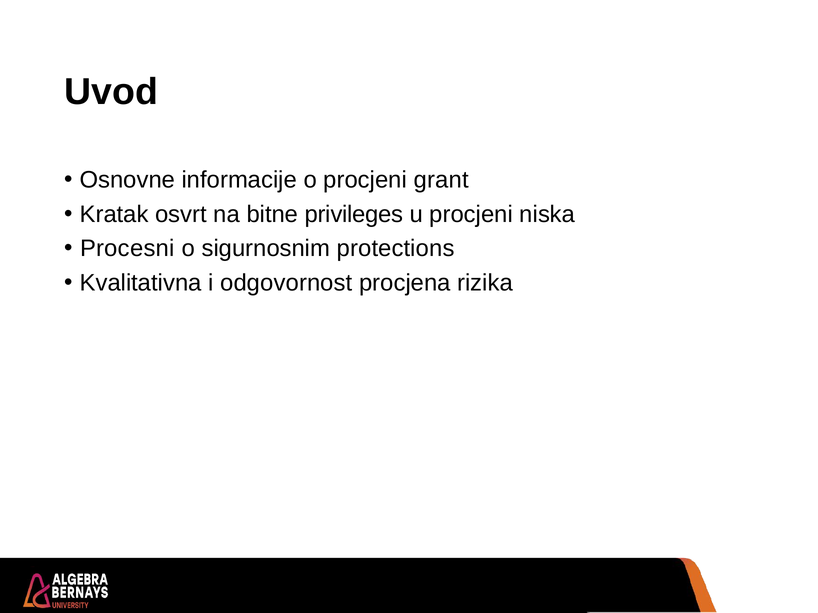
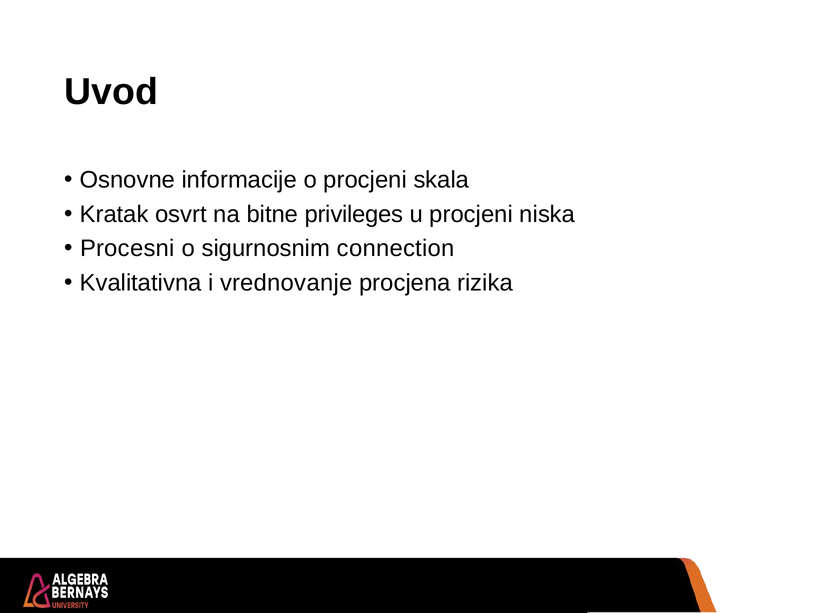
grant: grant -> skala
protections: protections -> connection
odgovornost: odgovornost -> vrednovanje
